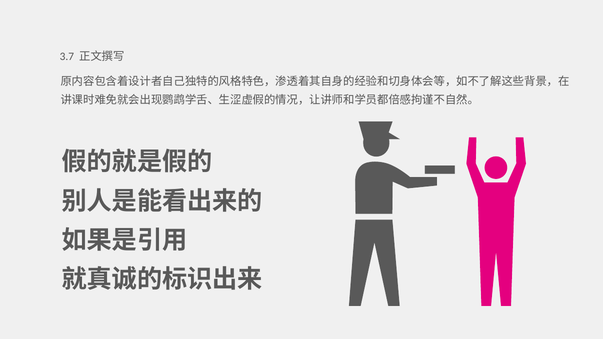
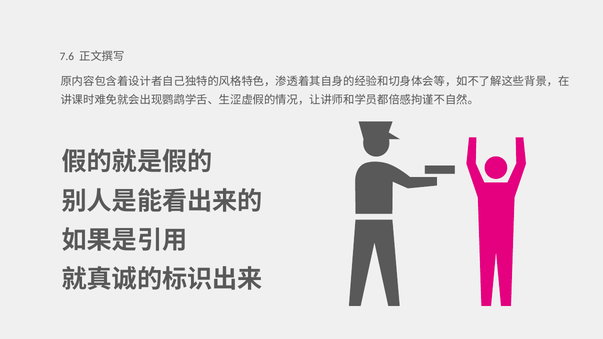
3.7: 3.7 -> 7.6
